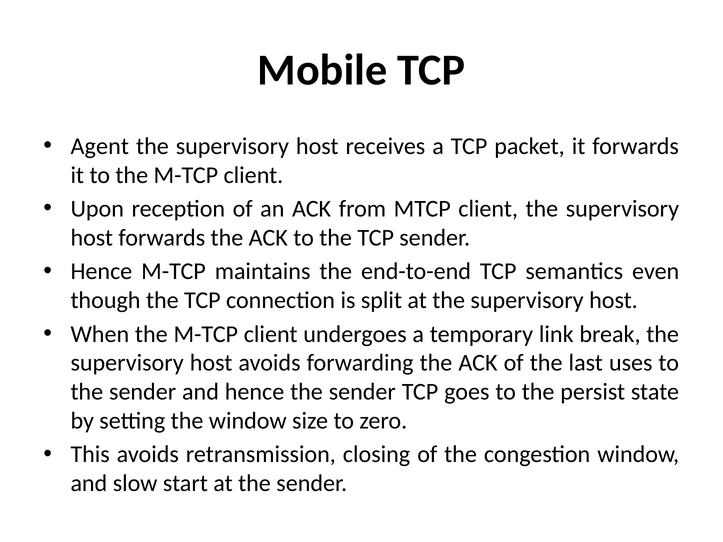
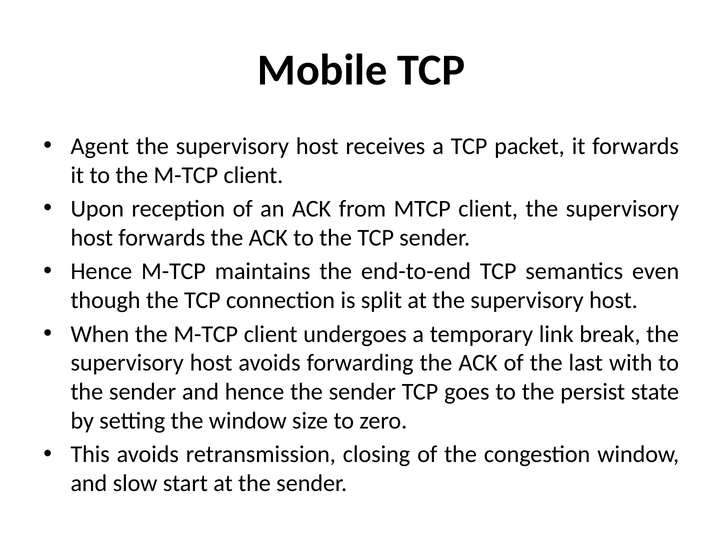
uses: uses -> with
